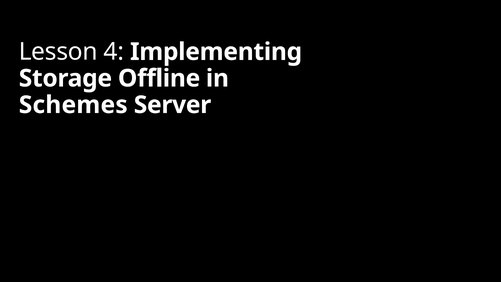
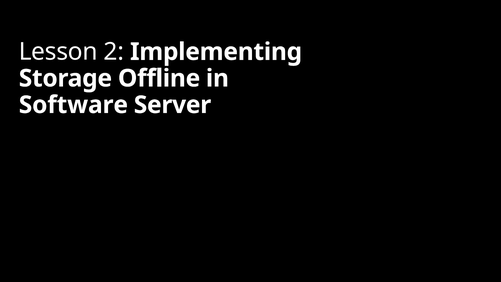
4: 4 -> 2
Schemes: Schemes -> Software
